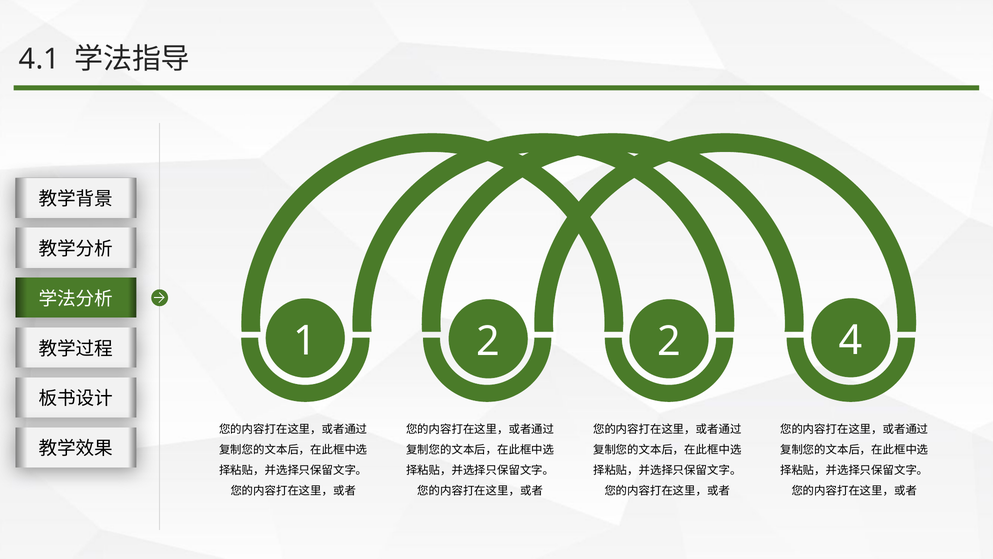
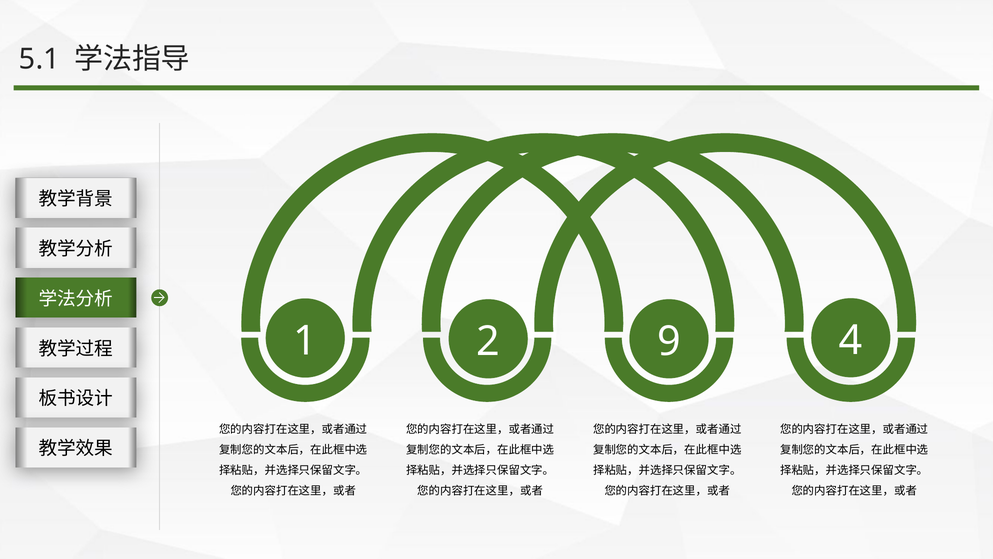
4.1: 4.1 -> 5.1
2 2: 2 -> 9
